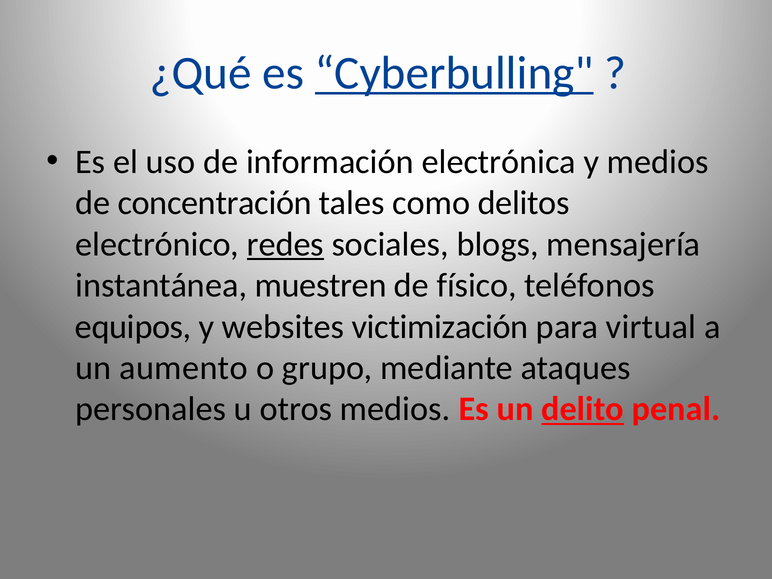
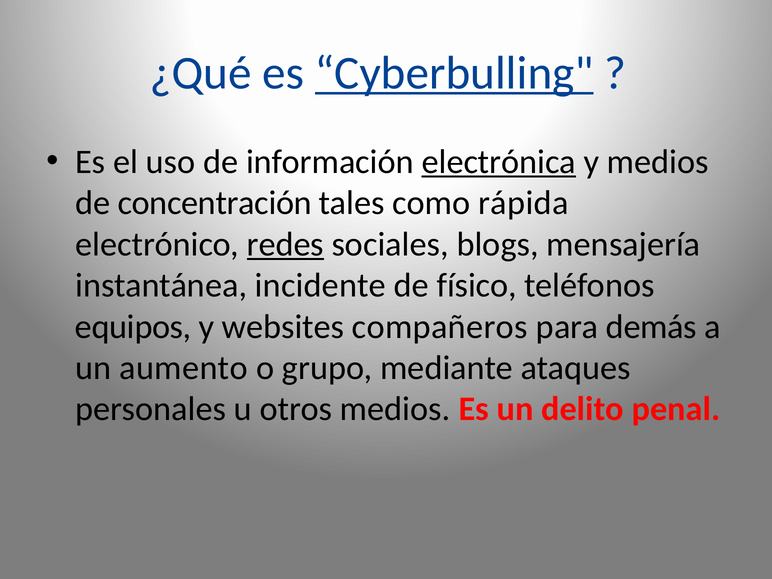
electrónica underline: none -> present
delitos: delitos -> rápida
muestren: muestren -> incidente
victimización: victimización -> compañeros
virtual: virtual -> demás
delito underline: present -> none
